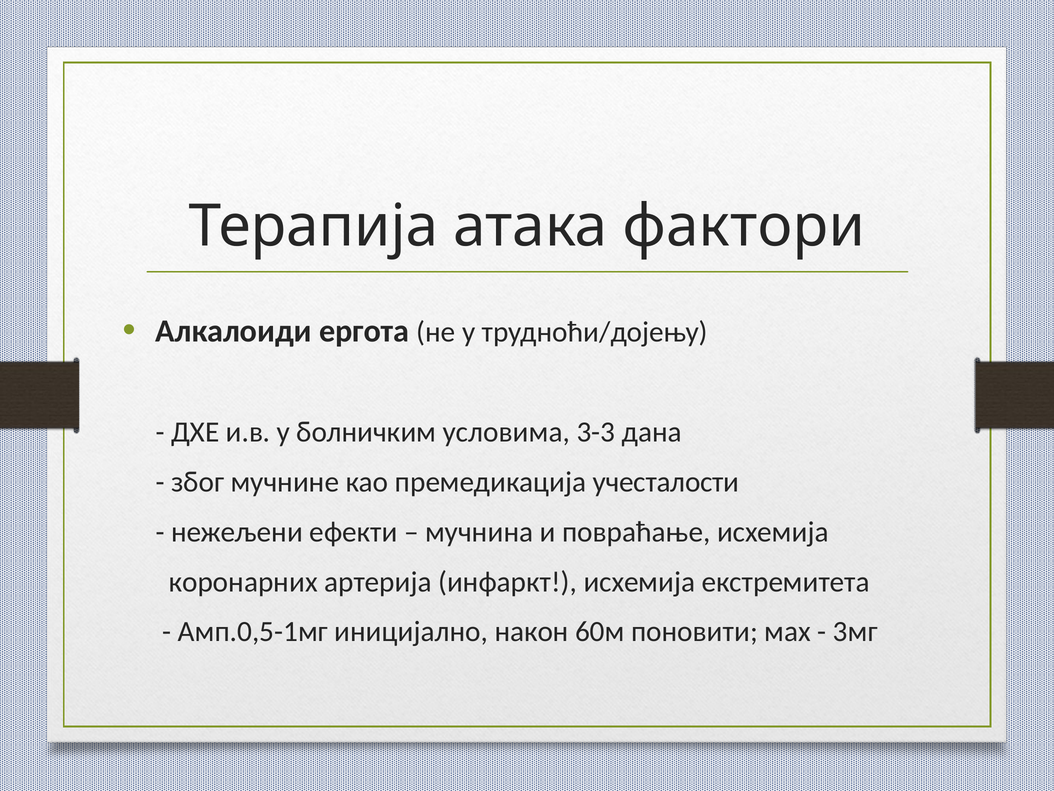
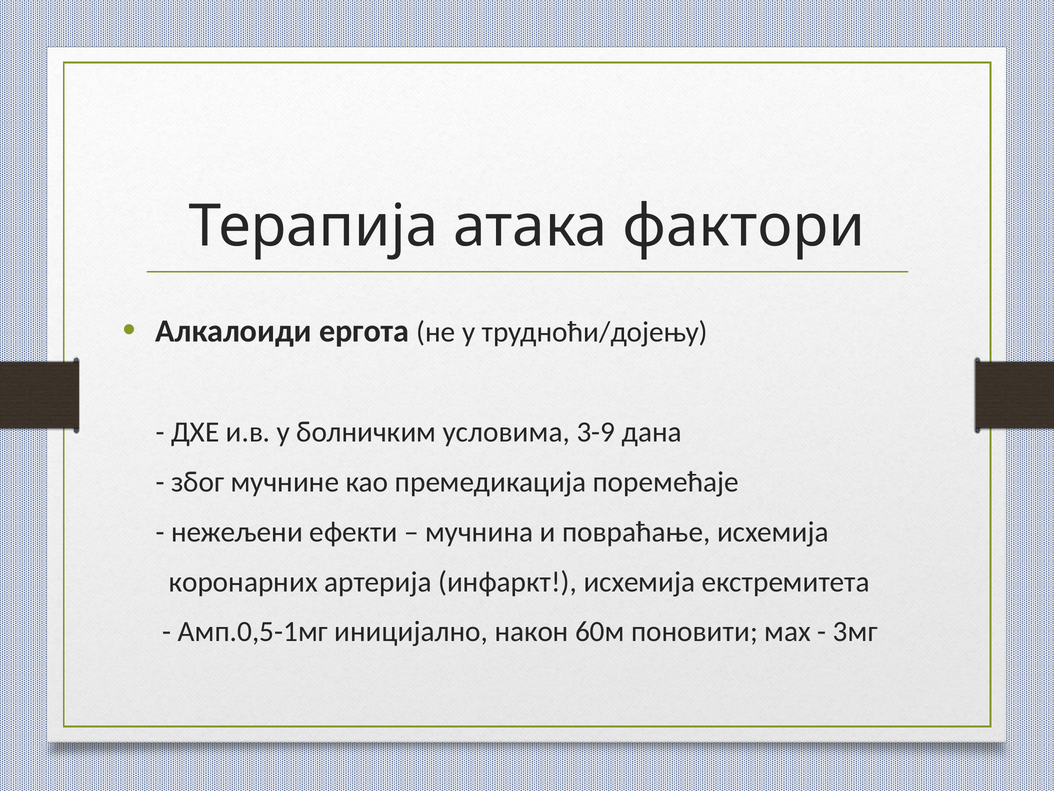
3-3: 3-3 -> 3-9
учесталости: учесталости -> пoрeмeћaje
